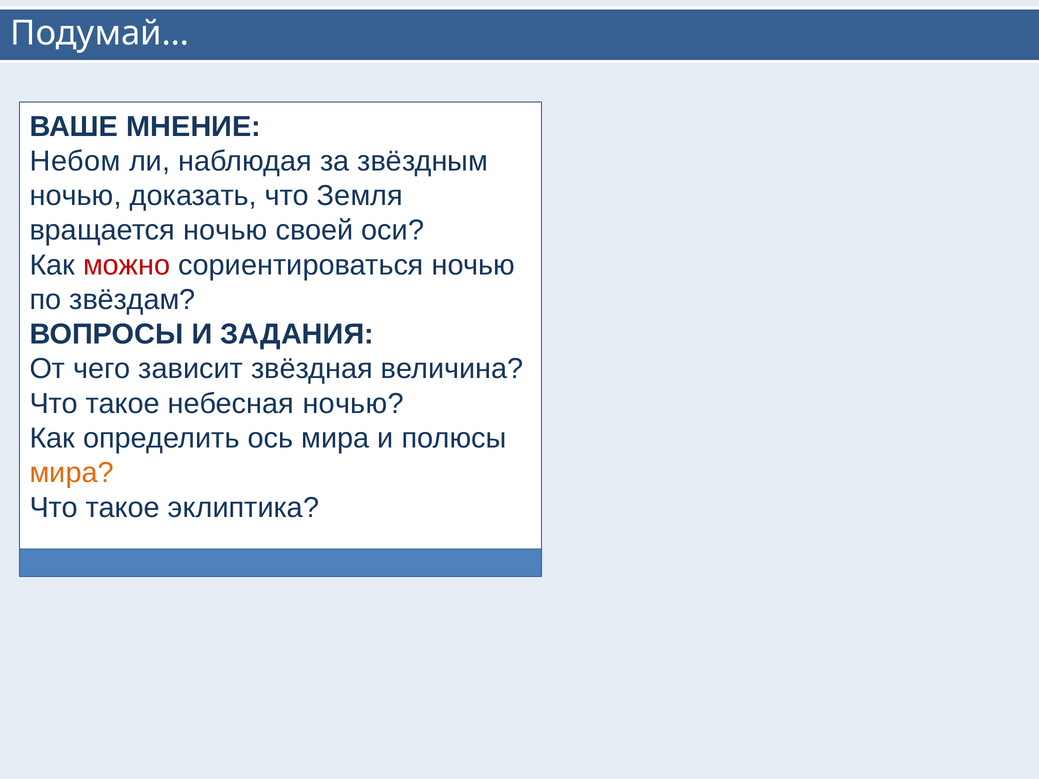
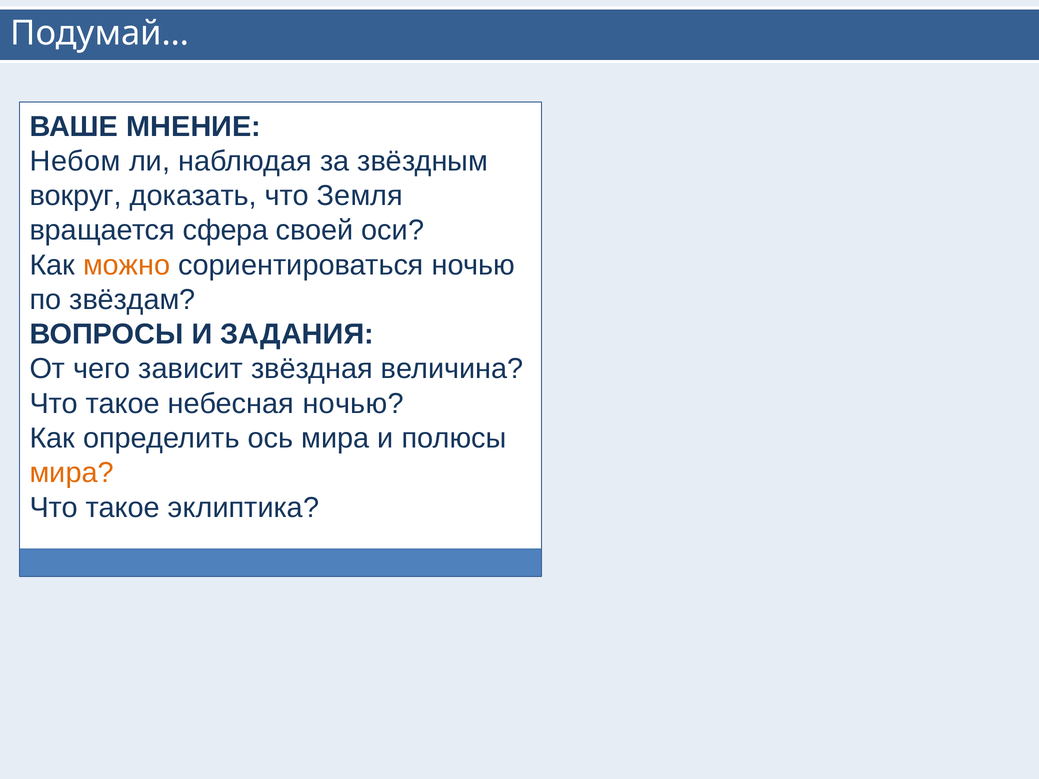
ночью at (76, 196): ночью -> вокруг
вращается ночью: ночью -> сфера
можно colour: red -> orange
